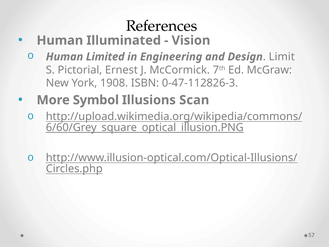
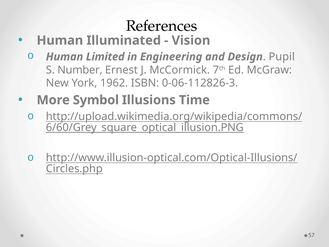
Limit: Limit -> Pupil
Pictorial: Pictorial -> Number
1908: 1908 -> 1962
0-47-112826-3: 0-47-112826-3 -> 0-06-112826-3
Scan: Scan -> Time
